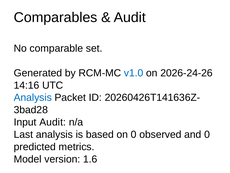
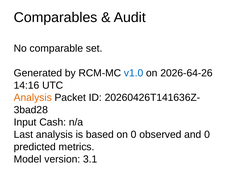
2026-24-26: 2026-24-26 -> 2026-64-26
Analysis at (33, 97) colour: blue -> orange
Input Audit: Audit -> Cash
1.6: 1.6 -> 3.1
